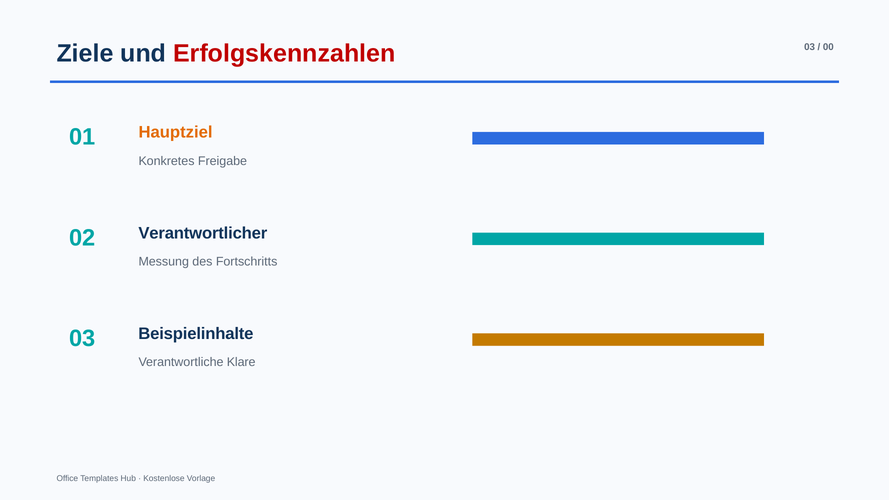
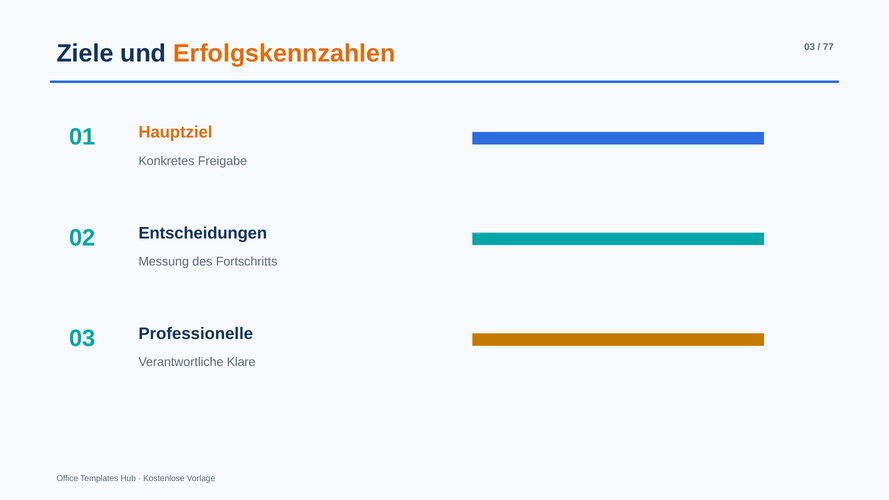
Erfolgskennzahlen colour: red -> orange
00: 00 -> 77
Verantwortlicher: Verantwortlicher -> Entscheidungen
Beispielinhalte: Beispielinhalte -> Professionelle
